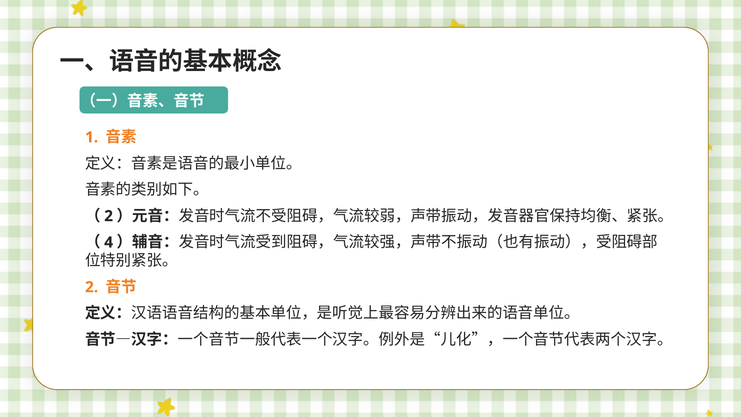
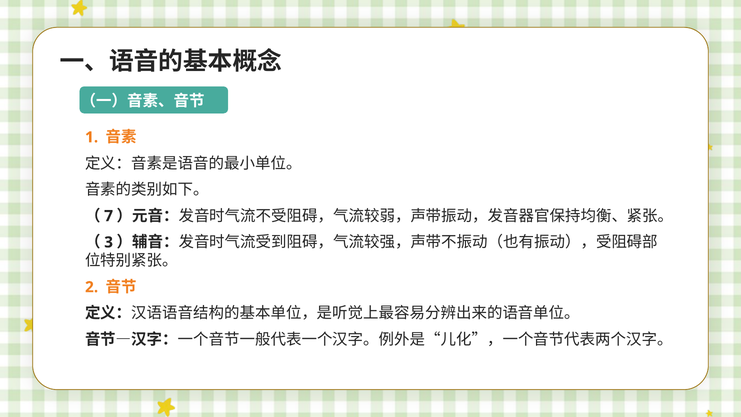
2 at (109, 216): 2 -> 7
4: 4 -> 3
